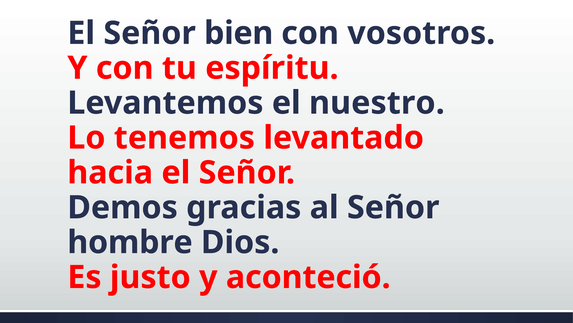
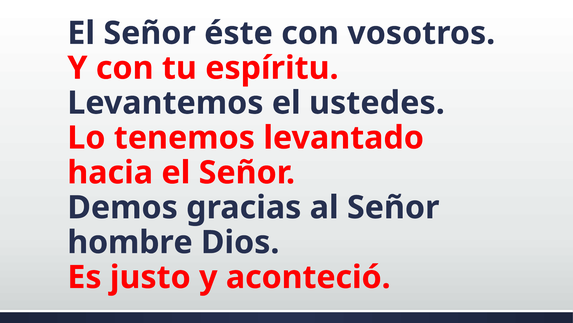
bien: bien -> éste
nuestro: nuestro -> ustedes
